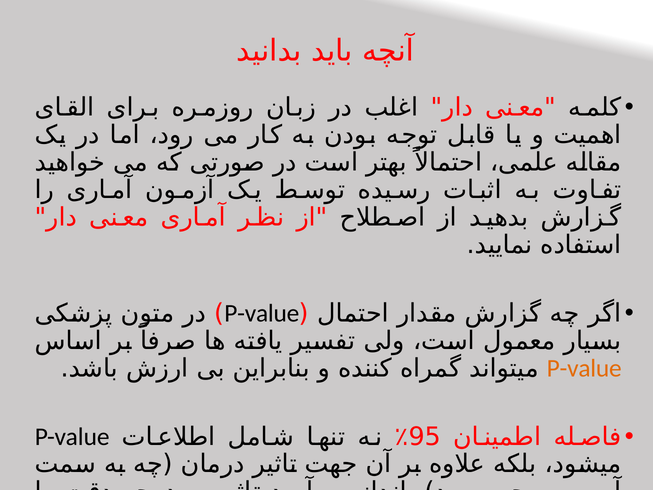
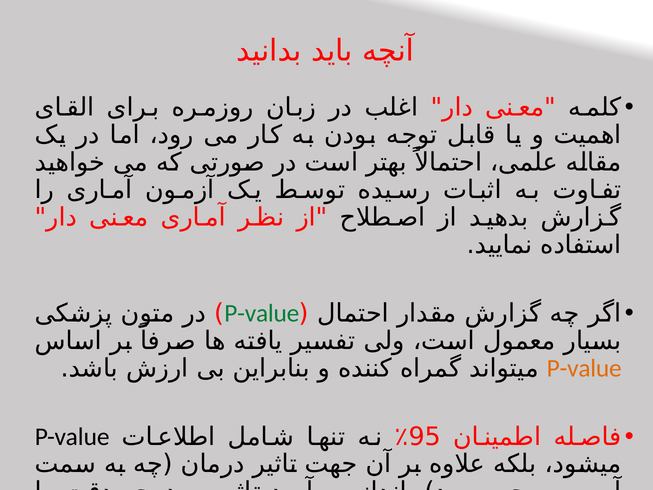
P-value at (262, 313) colour: black -> green
